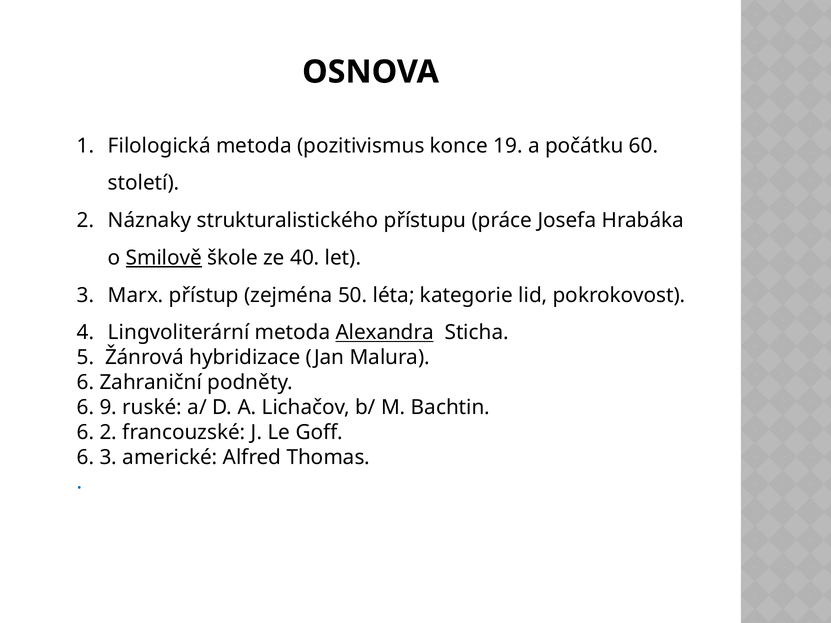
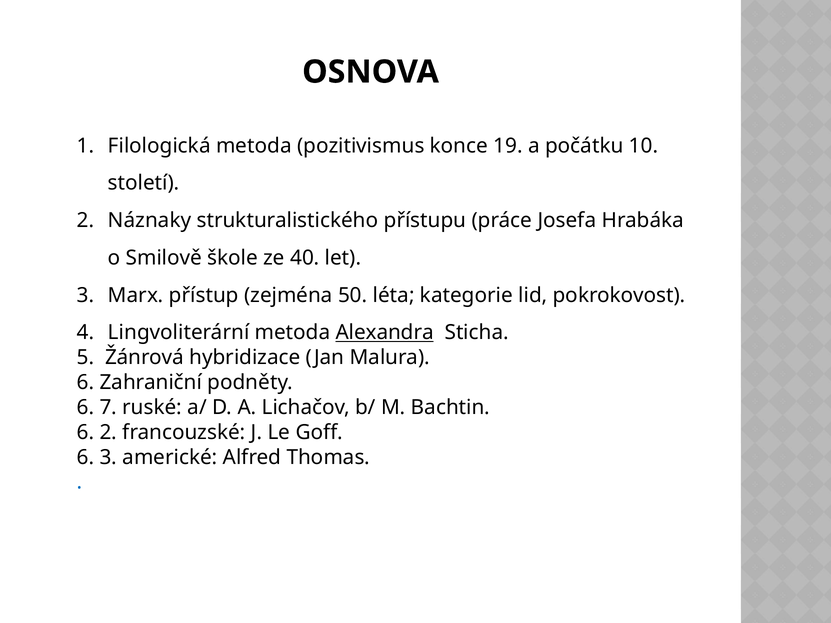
60: 60 -> 10
Smilově underline: present -> none
9: 9 -> 7
